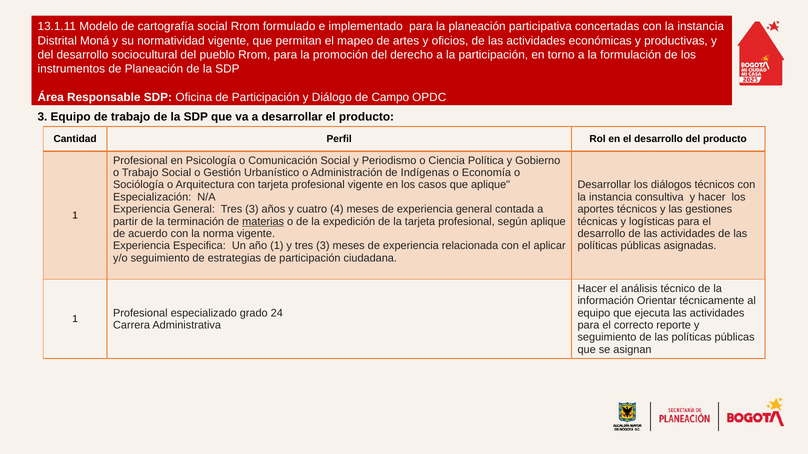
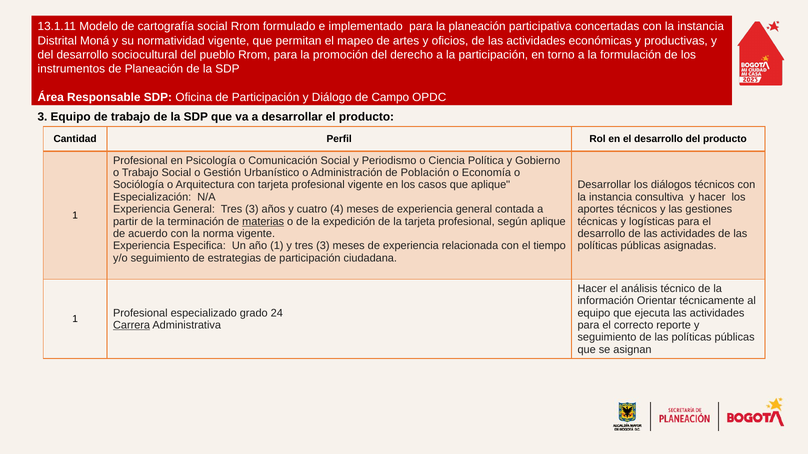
Indígenas: Indígenas -> Población
aplicar: aplicar -> tiempo
Carrera underline: none -> present
